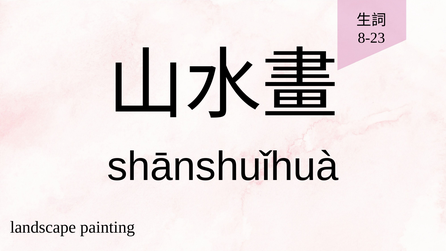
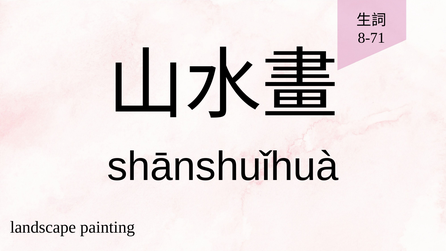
8-23: 8-23 -> 8-71
